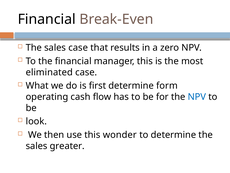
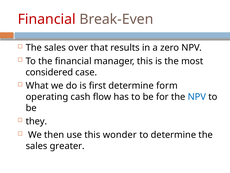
Financial at (47, 19) colour: black -> red
sales case: case -> over
eliminated: eliminated -> considered
look: look -> they
